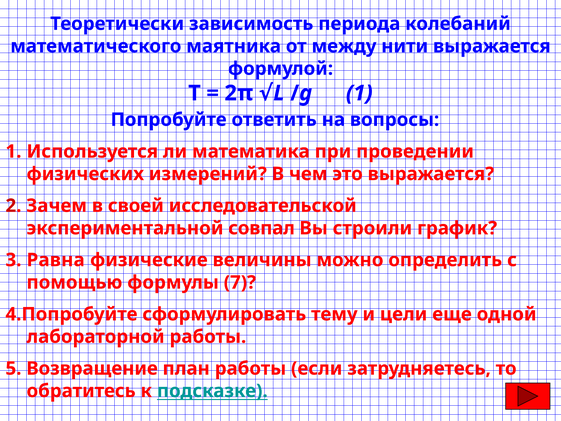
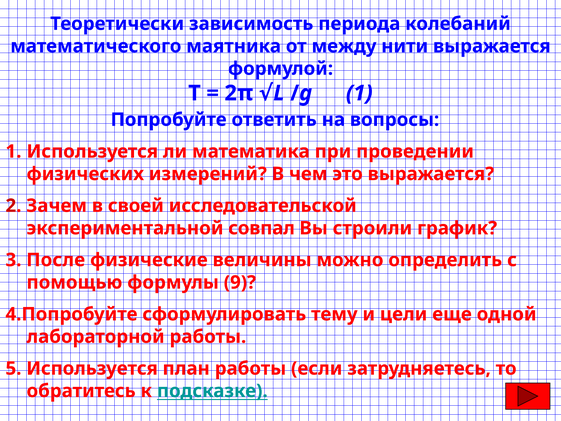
Равна: Равна -> После
7: 7 -> 9
5 Возвращение: Возвращение -> Используется
